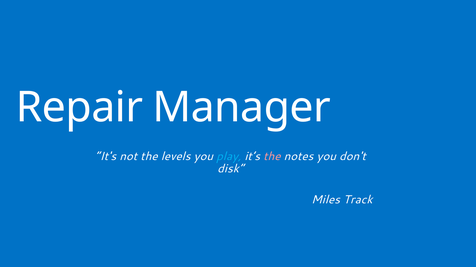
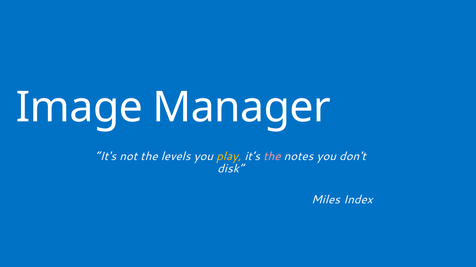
Repair: Repair -> Image
play colour: light blue -> yellow
Track: Track -> Index
